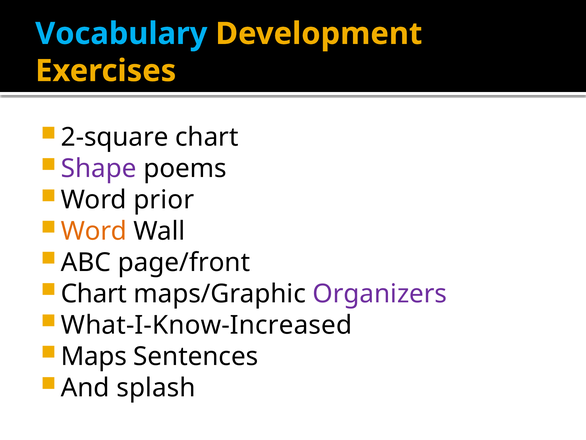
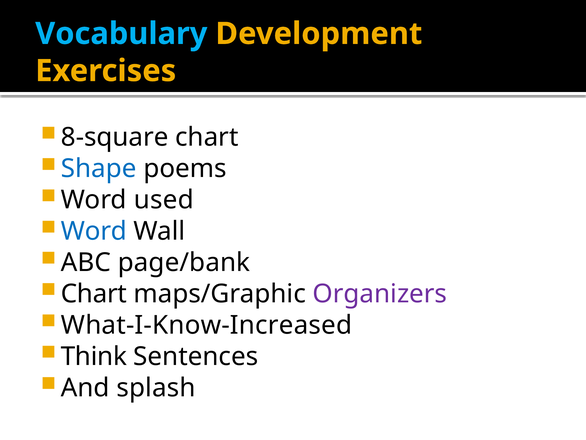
2-square: 2-square -> 8-square
Shape colour: purple -> blue
prior: prior -> used
Word at (94, 231) colour: orange -> blue
page/front: page/front -> page/bank
Maps: Maps -> Think
